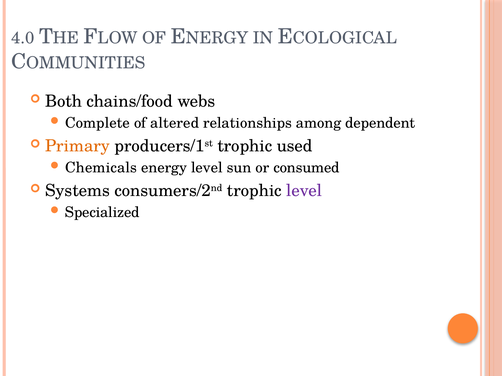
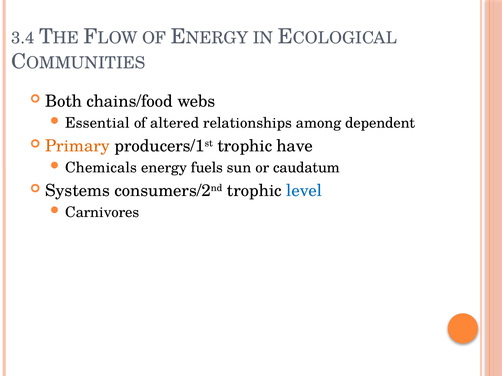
4.0: 4.0 -> 3.4
Complete: Complete -> Essential
used: used -> have
energy level: level -> fuels
consumed: consumed -> caudatum
level at (304, 191) colour: purple -> blue
Specialized: Specialized -> Carnivores
